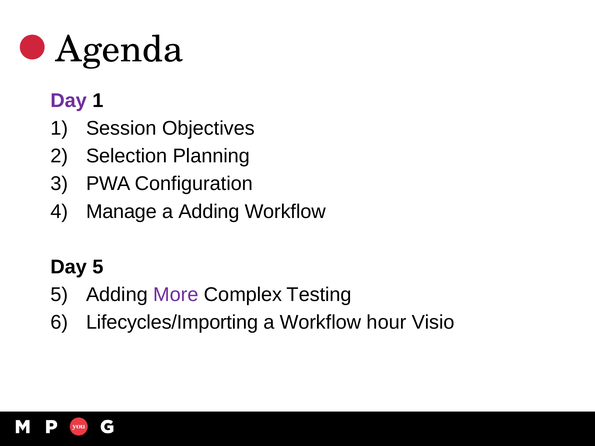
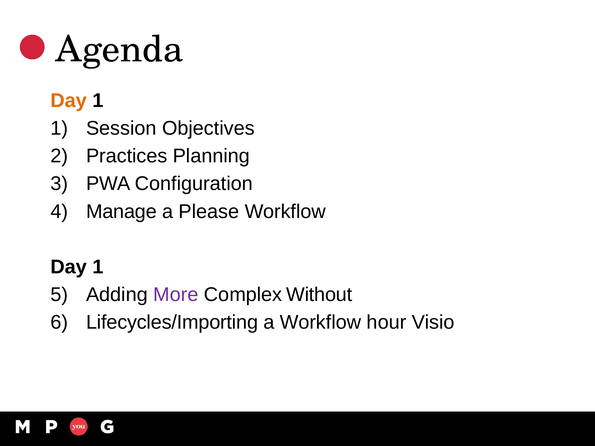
Day at (69, 101) colour: purple -> orange
Selection: Selection -> Practices
a Adding: Adding -> Please
5 at (98, 267): 5 -> 1
Testing: Testing -> Without
